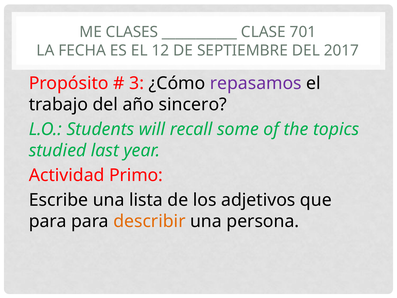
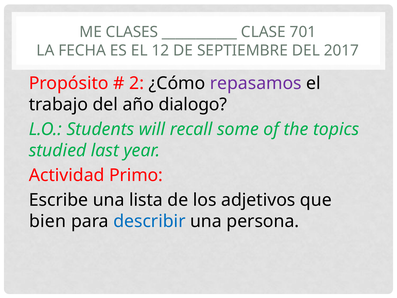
3: 3 -> 2
sincero: sincero -> dialogo
para at (48, 221): para -> bien
describir colour: orange -> blue
